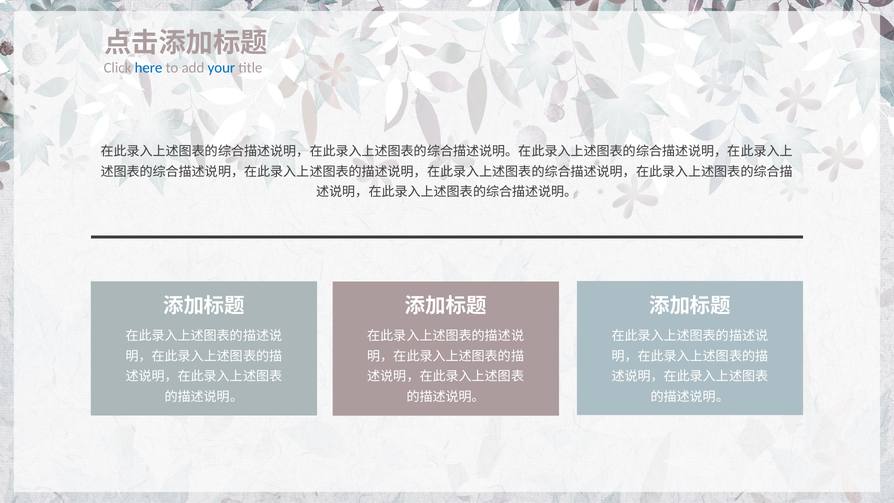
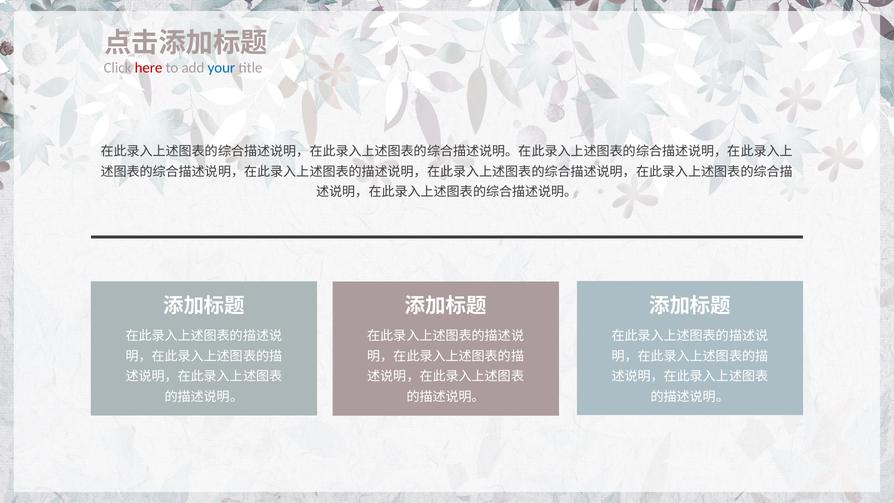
here colour: blue -> red
